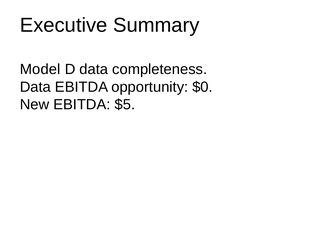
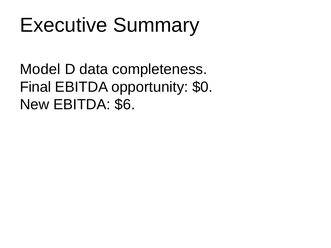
Data at (35, 87): Data -> Final
$5: $5 -> $6
